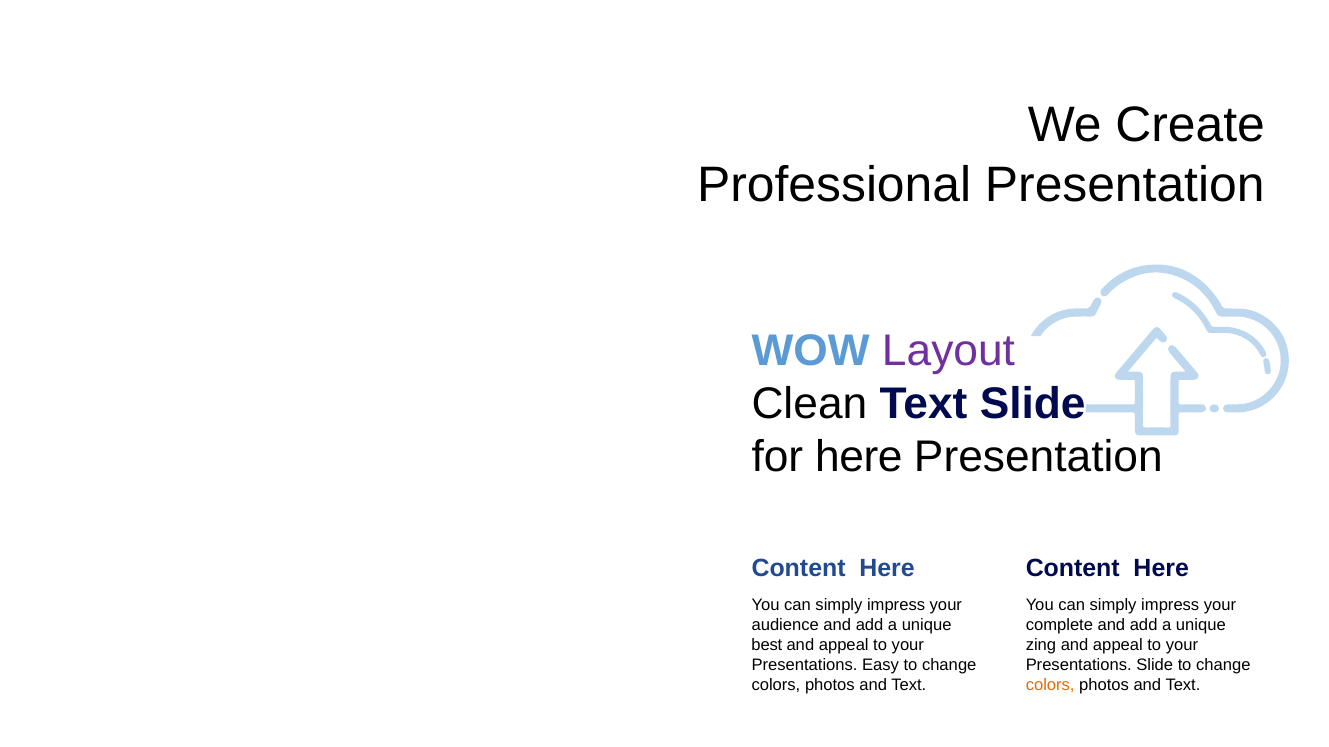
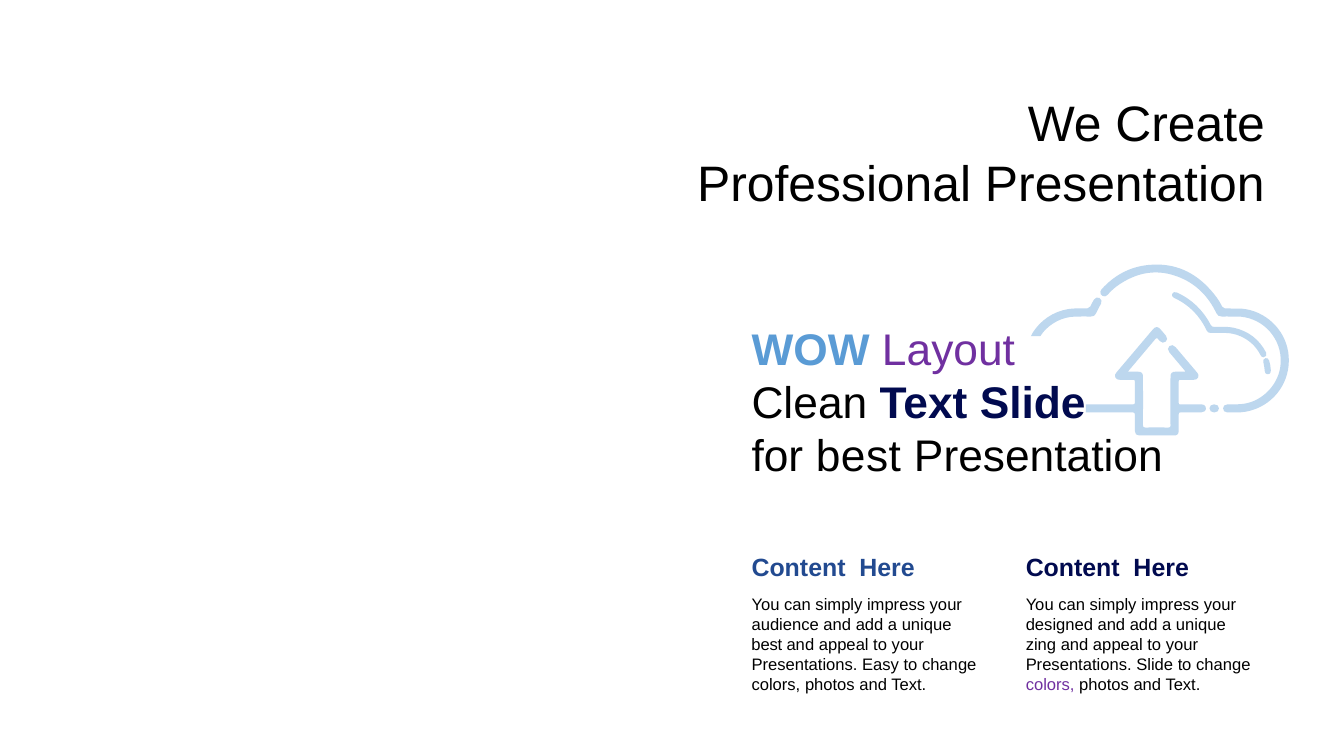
for here: here -> best
complete: complete -> designed
colors at (1050, 685) colour: orange -> purple
